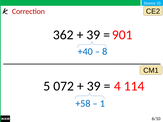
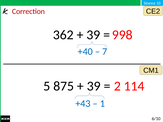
901: 901 -> 998
8: 8 -> 7
072: 072 -> 875
4: 4 -> 2
+58: +58 -> +43
